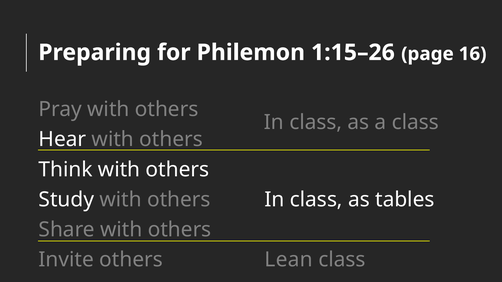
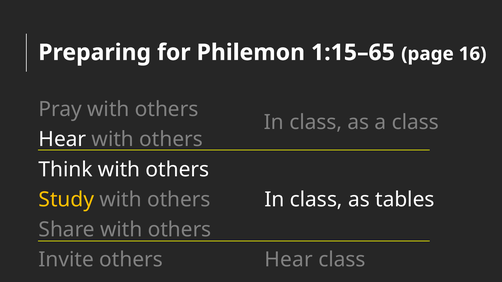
1:15–26: 1:15–26 -> 1:15–65
Study colour: white -> yellow
Invite others Lean: Lean -> Hear
